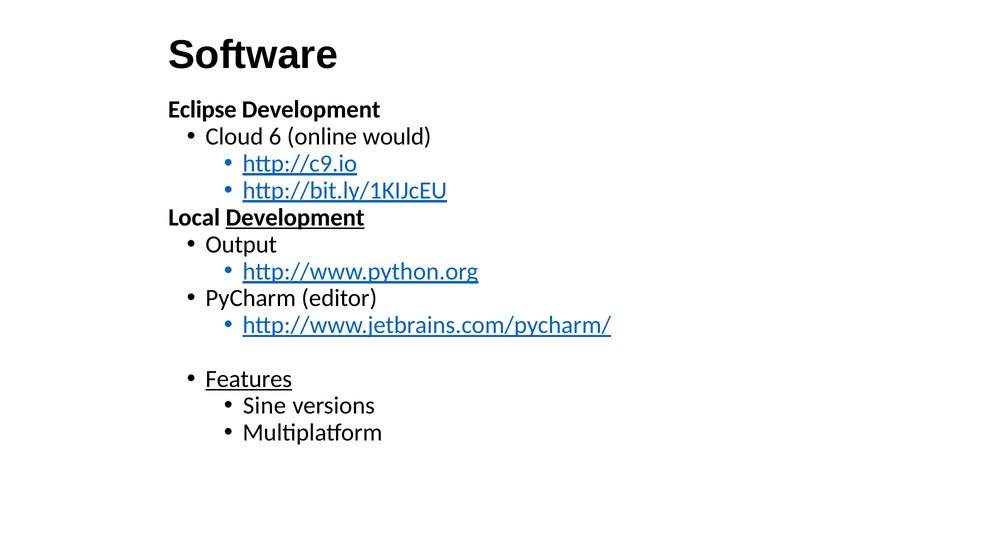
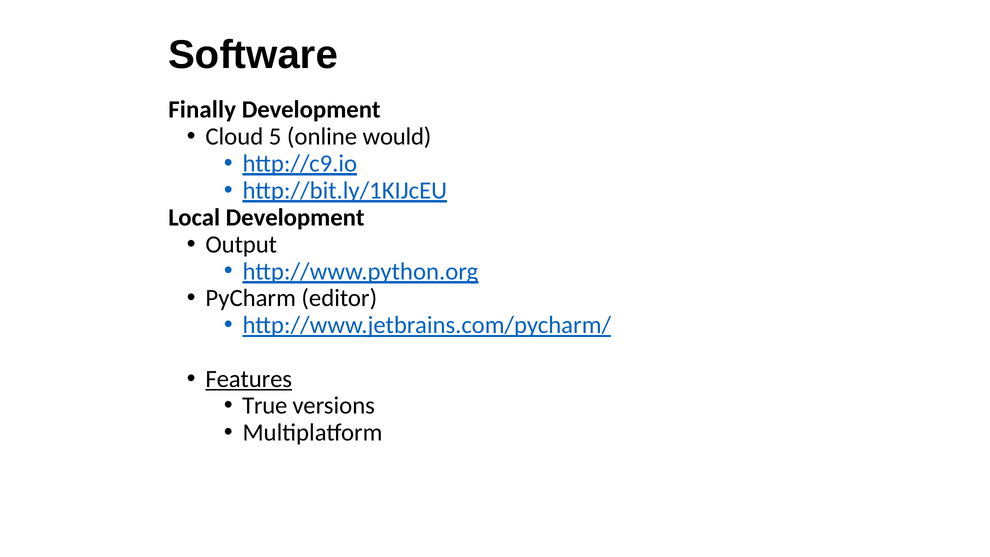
Eclipse: Eclipse -> Finally
6: 6 -> 5
Development at (295, 218) underline: present -> none
Sine: Sine -> True
